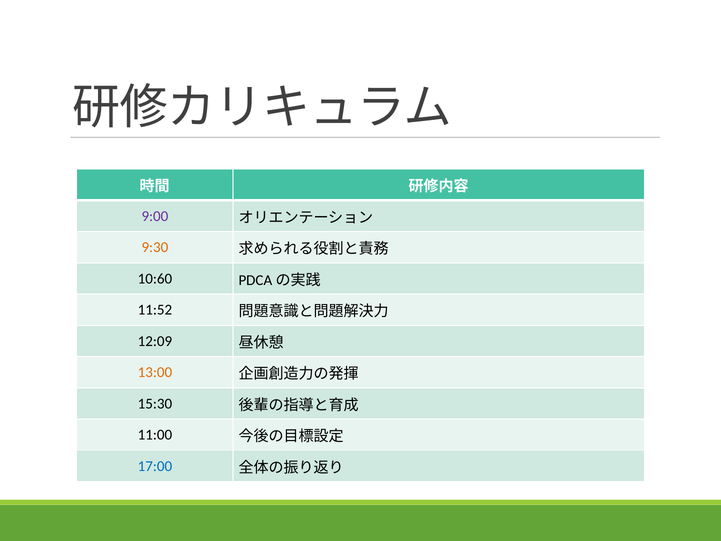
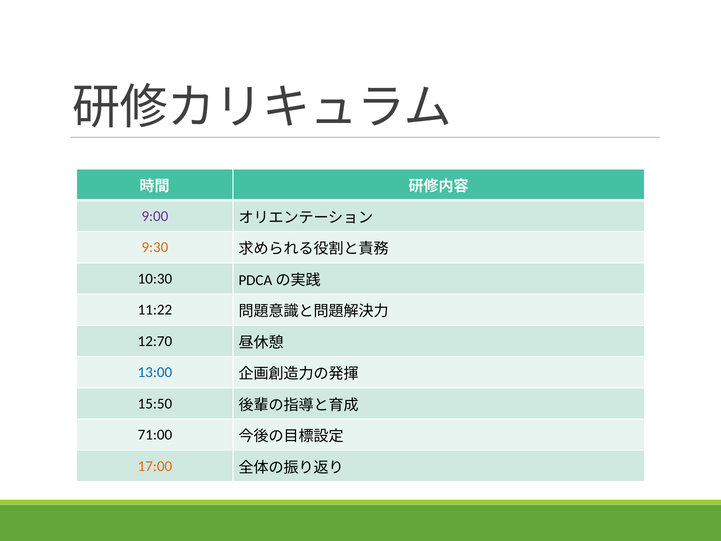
10:60: 10:60 -> 10:30
11:52: 11:52 -> 11:22
12:09: 12:09 -> 12:70
13:00 colour: orange -> blue
15:30: 15:30 -> 15:50
11:00: 11:00 -> 71:00
17:00 colour: blue -> orange
